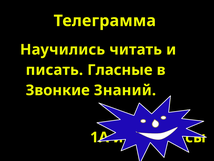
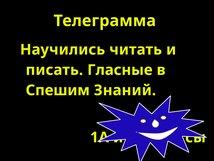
Звонкие: Звонкие -> Спешим
